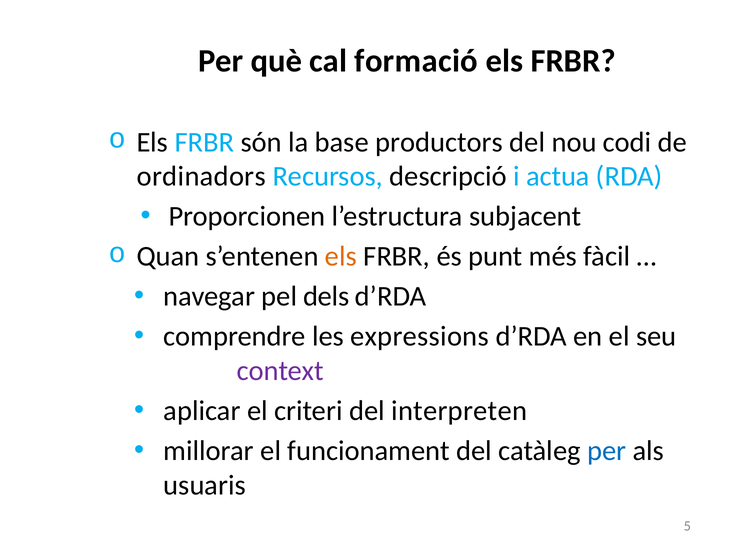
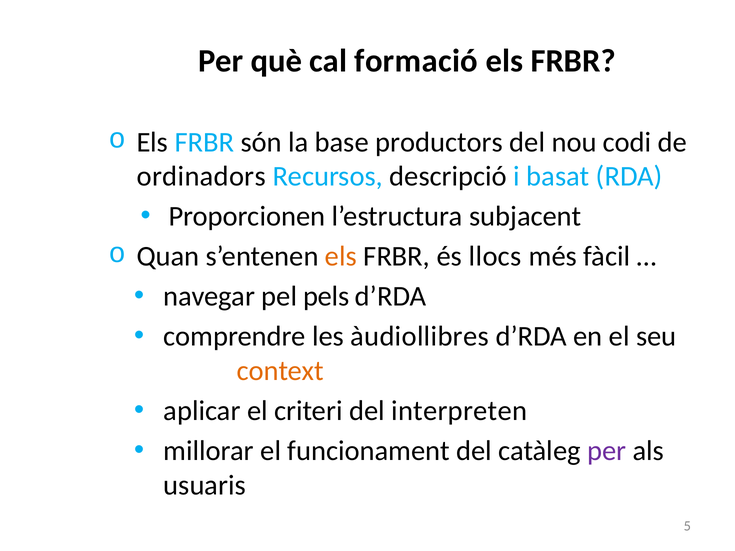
actua: actua -> basat
punt: punt -> llocs
dels: dels -> pels
expressions: expressions -> àudiollibres
context colour: purple -> orange
per at (607, 451) colour: blue -> purple
